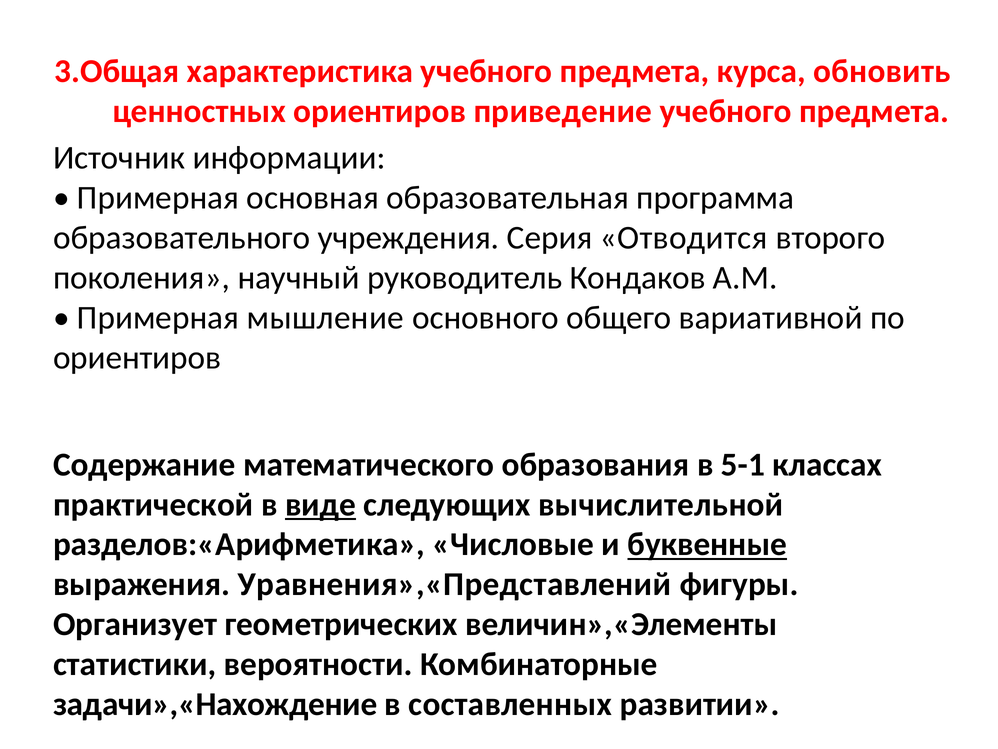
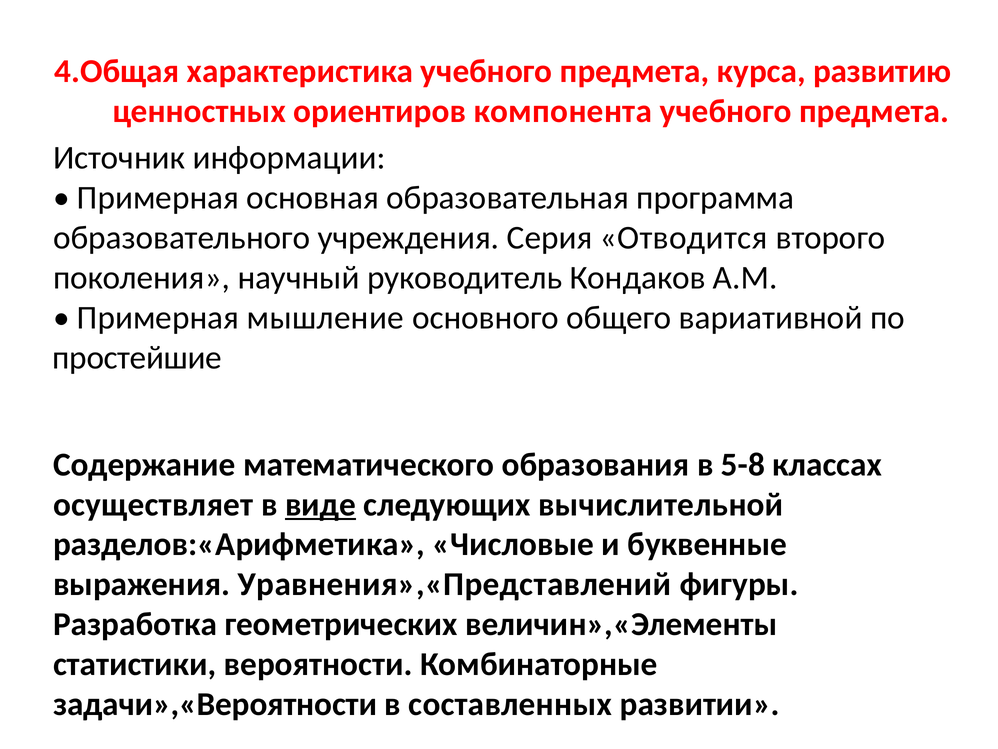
3.Общая: 3.Общая -> 4.Общая
обновить: обновить -> развитию
приведение: приведение -> компонента
ориентиров at (137, 357): ориентиров -> простейшие
5-1: 5-1 -> 5-8
практической: практической -> осуществляет
буквенные underline: present -> none
Организует: Организует -> Разработка
задачи»,«Нахождение: задачи»,«Нахождение -> задачи»,«Вероятности
